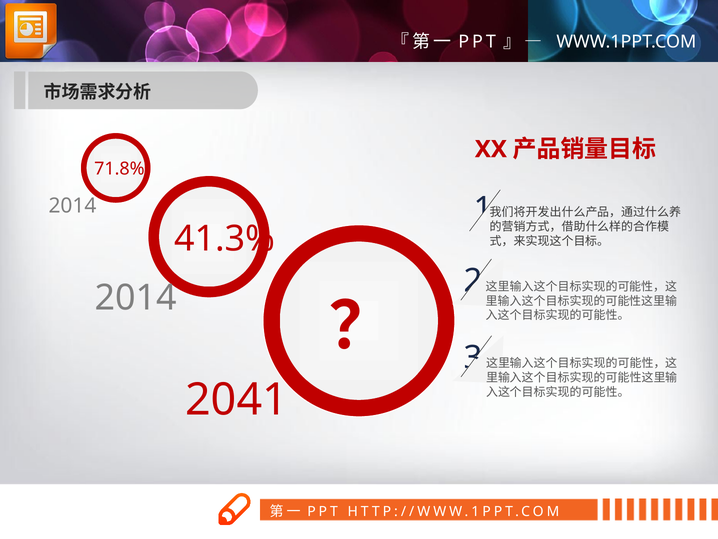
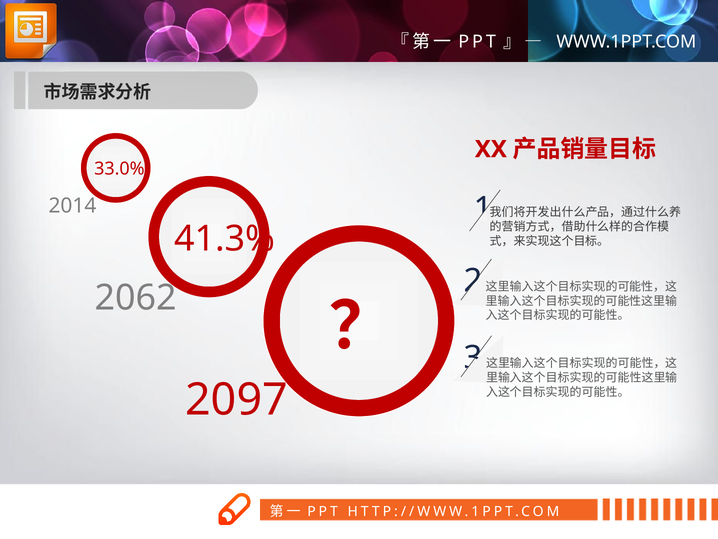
71.8%: 71.8% -> 33.0%
2014 at (136, 297): 2014 -> 2062
2041: 2041 -> 2097
